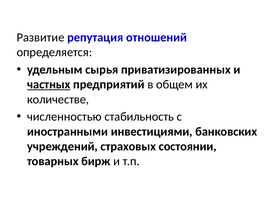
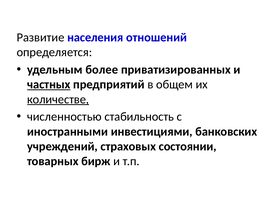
репутация: репутация -> населения
сырья: сырья -> более
количестве underline: none -> present
